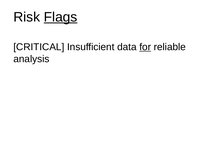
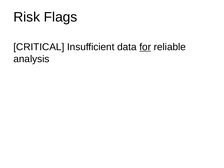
Flags underline: present -> none
